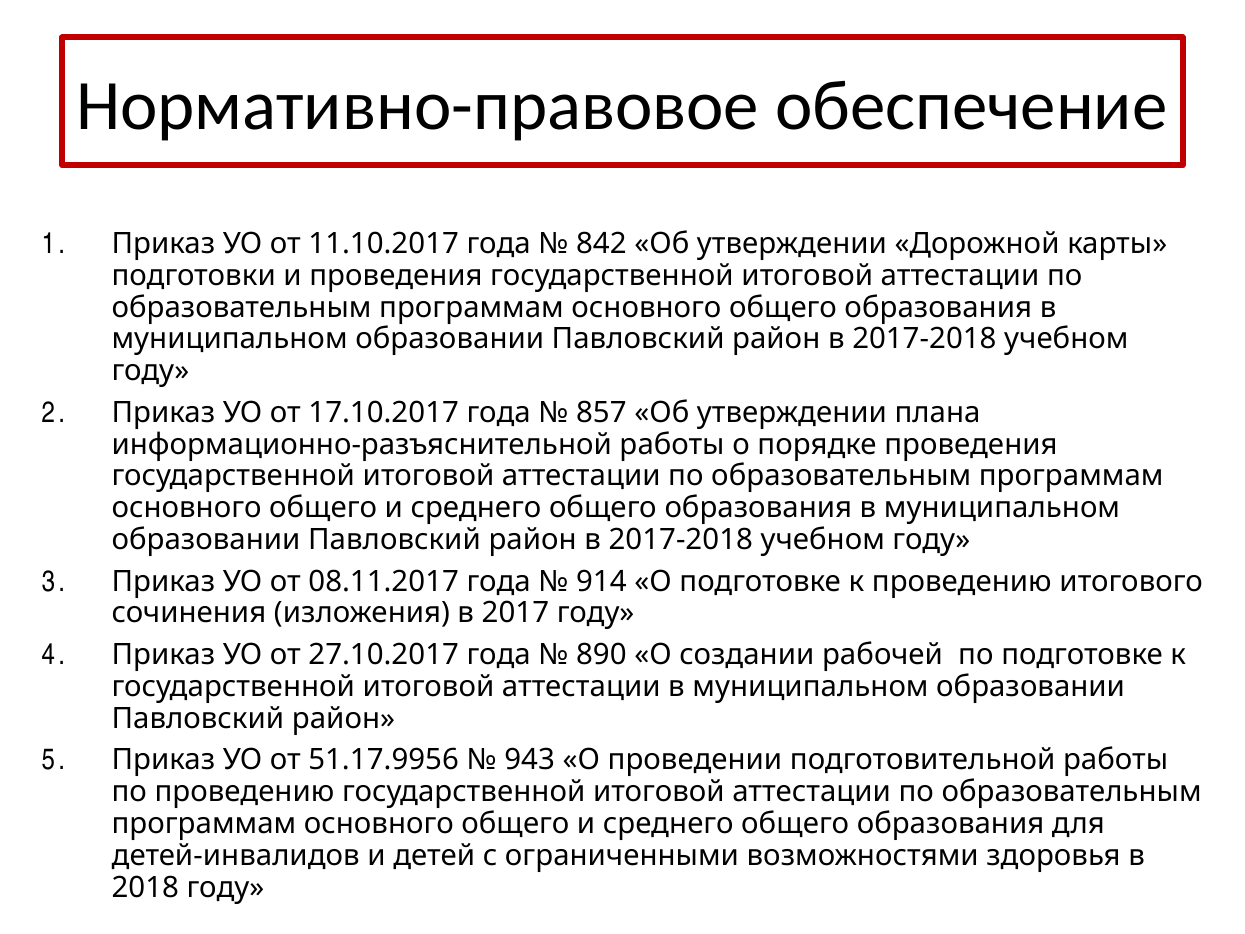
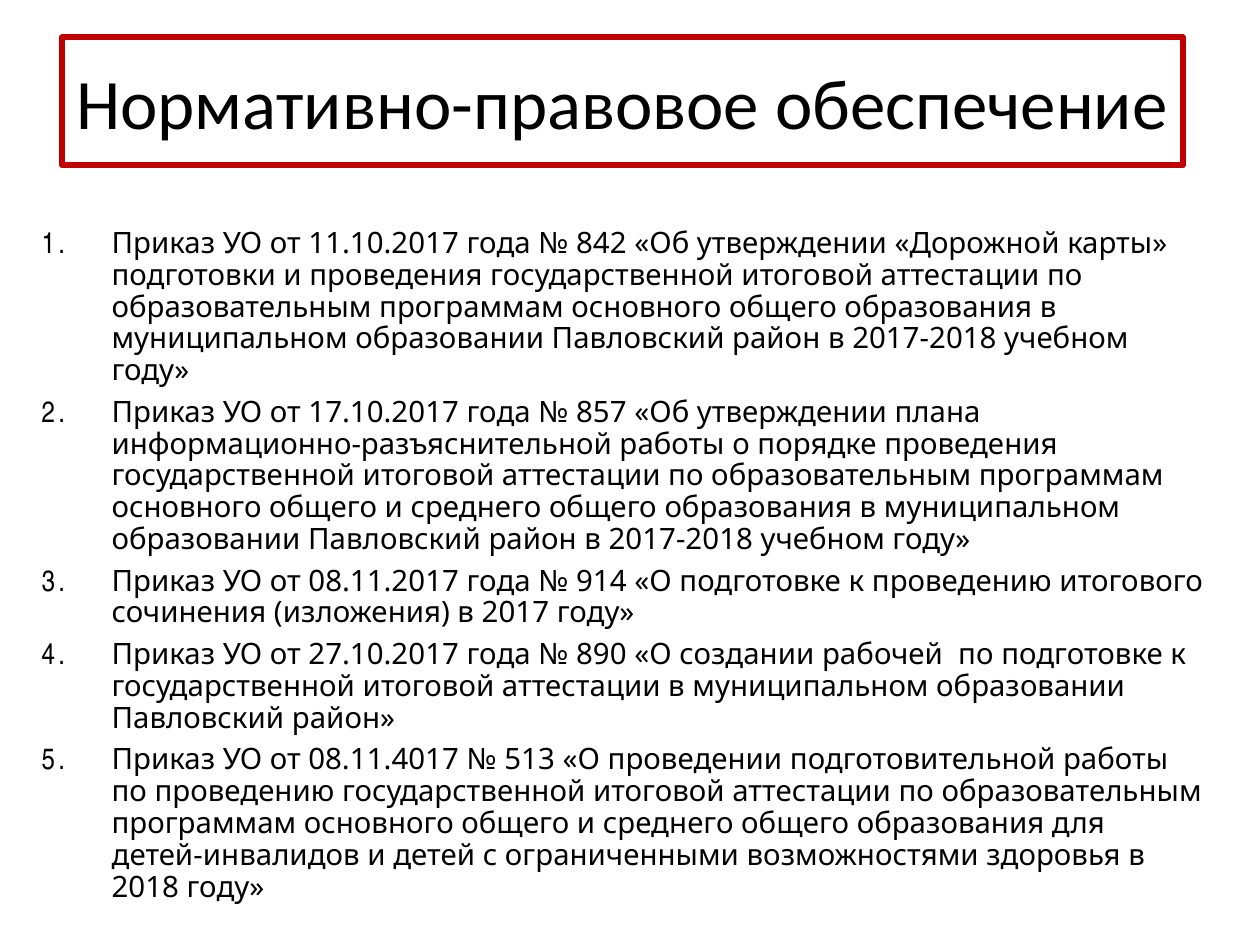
51.17.9956: 51.17.9956 -> 08.11.4017
943: 943 -> 513
